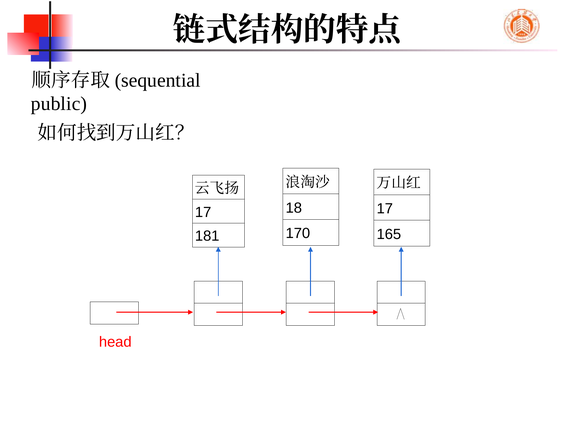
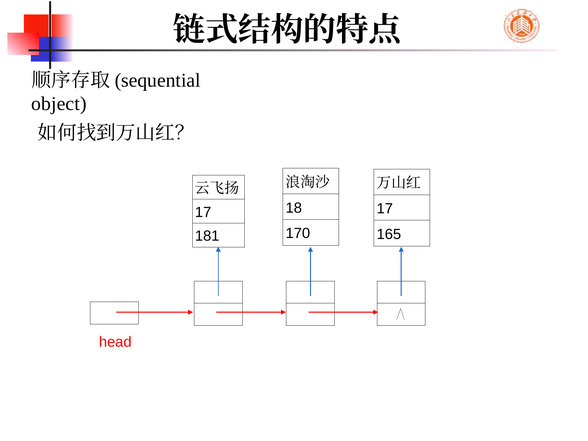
public: public -> object
